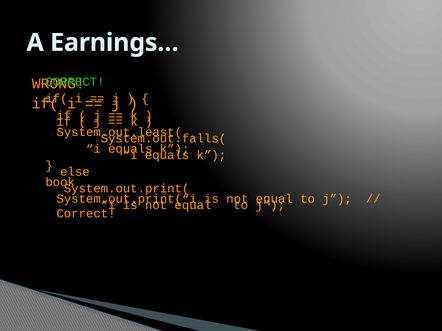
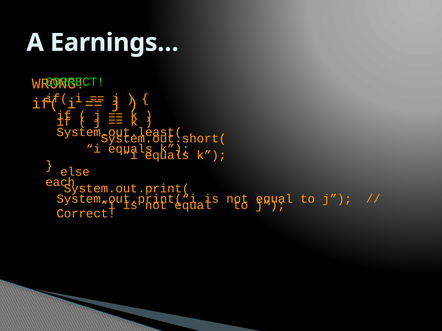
System.out.falls(: System.out.falls( -> System.out.short(
book: book -> each
